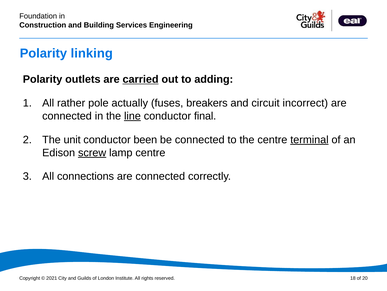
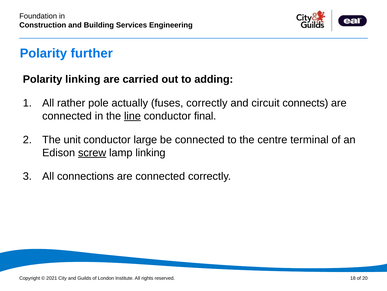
linking: linking -> further
Polarity outlets: outlets -> linking
carried underline: present -> none
fuses breakers: breakers -> correctly
incorrect: incorrect -> connects
been: been -> large
terminal underline: present -> none
lamp centre: centre -> linking
